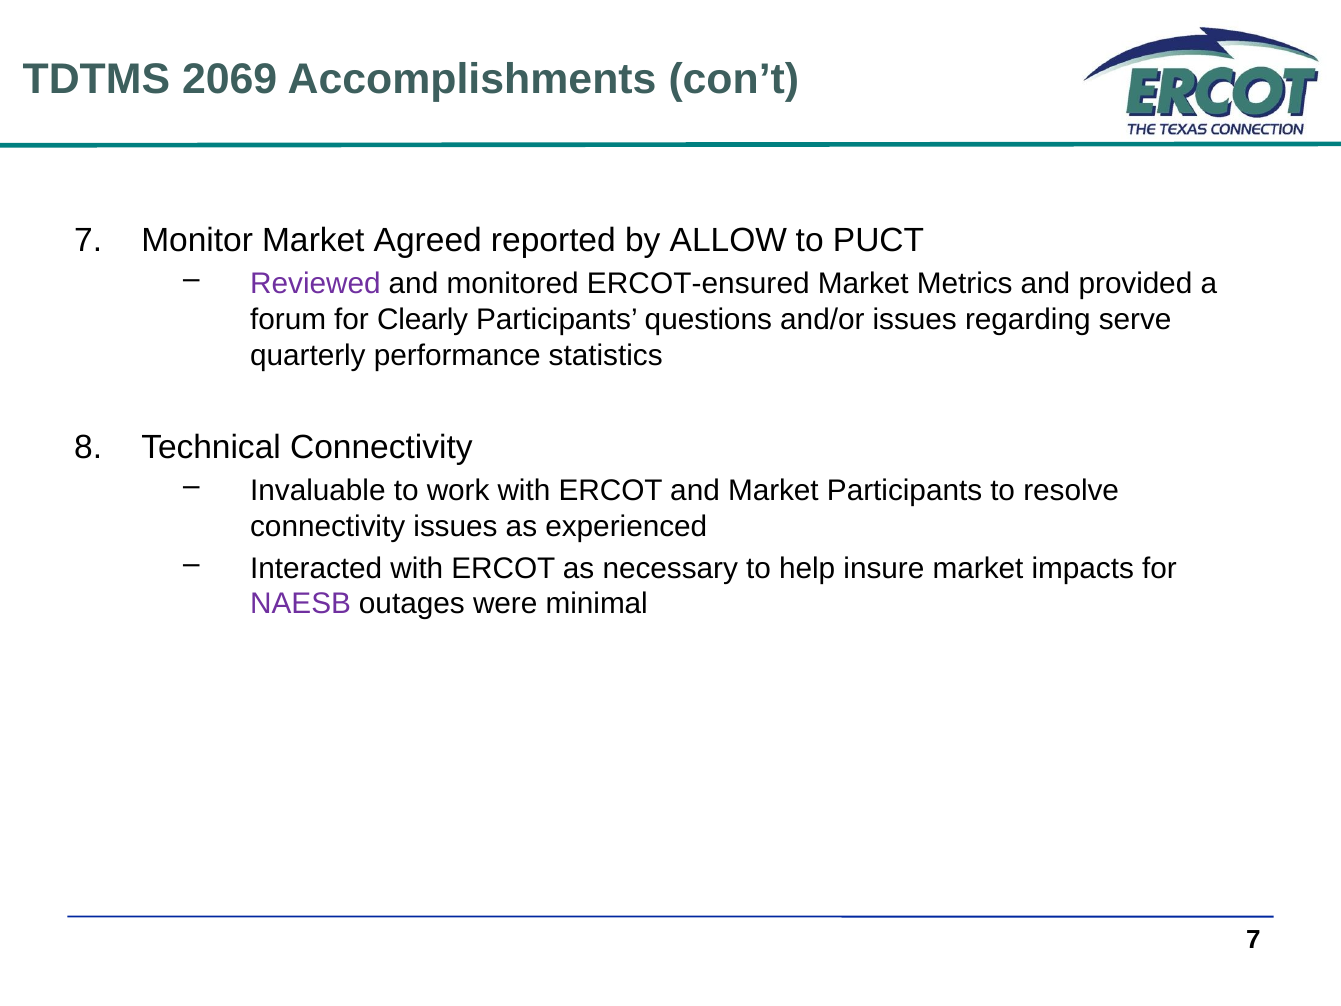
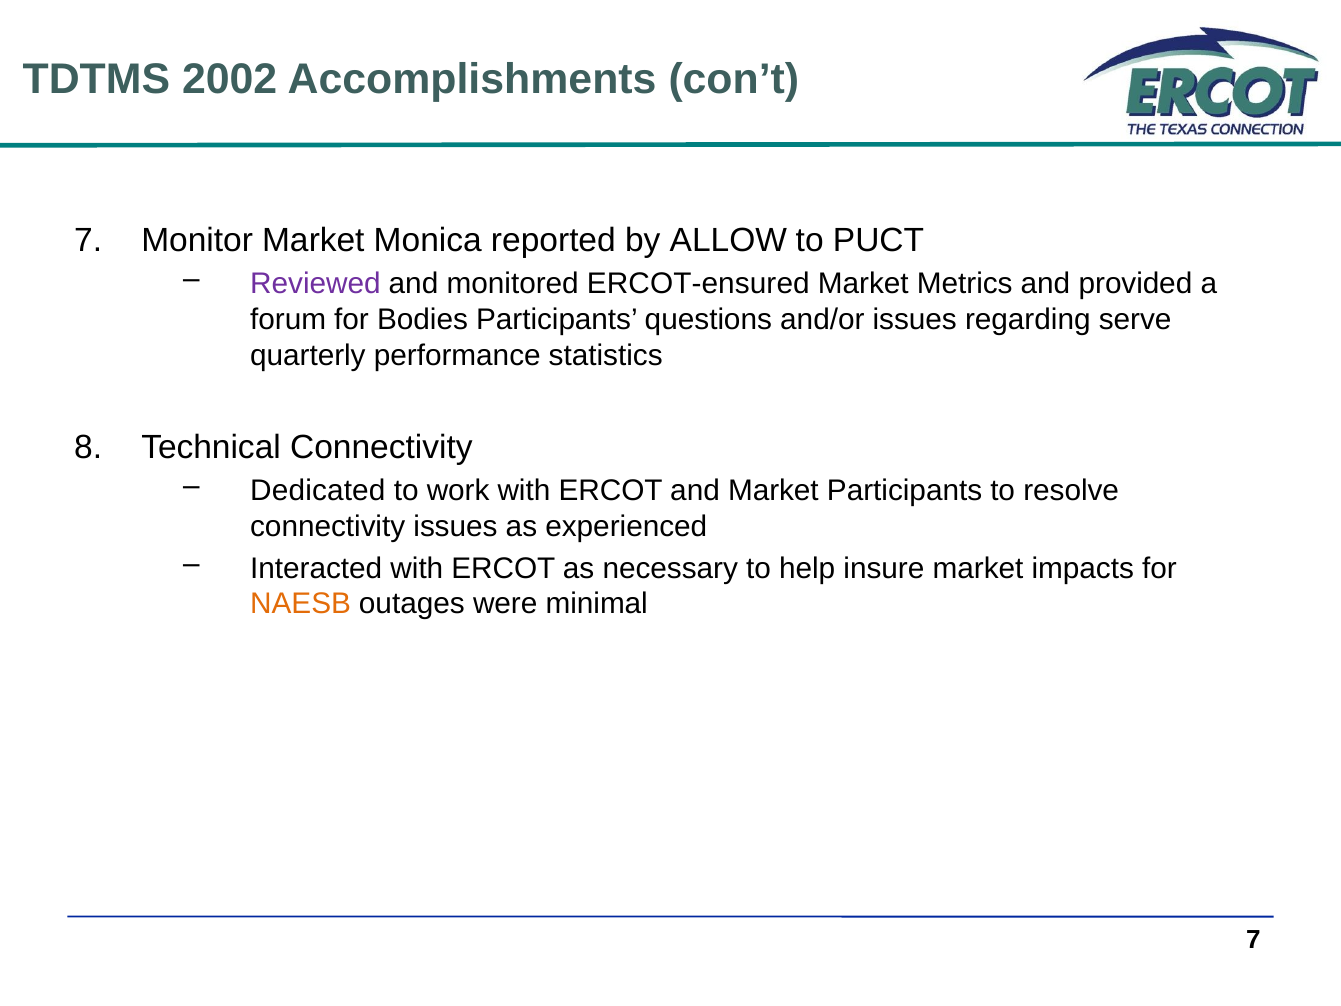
2069: 2069 -> 2002
Agreed: Agreed -> Monica
Clearly: Clearly -> Bodies
Invaluable: Invaluable -> Dedicated
NAESB colour: purple -> orange
